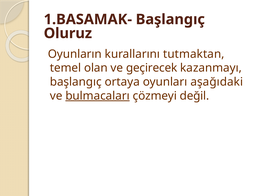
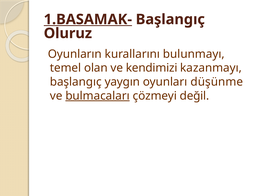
1.BASAMAK- underline: none -> present
tutmaktan: tutmaktan -> bulunmayı
geçirecek: geçirecek -> kendimizi
ortaya: ortaya -> yaygın
aşağıdaki: aşağıdaki -> düşünme
